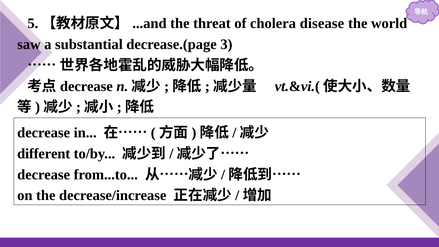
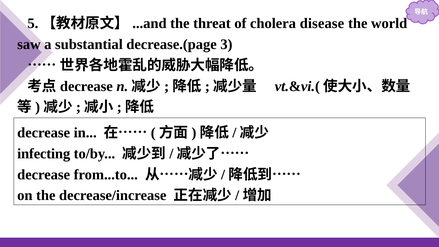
different: different -> infecting
